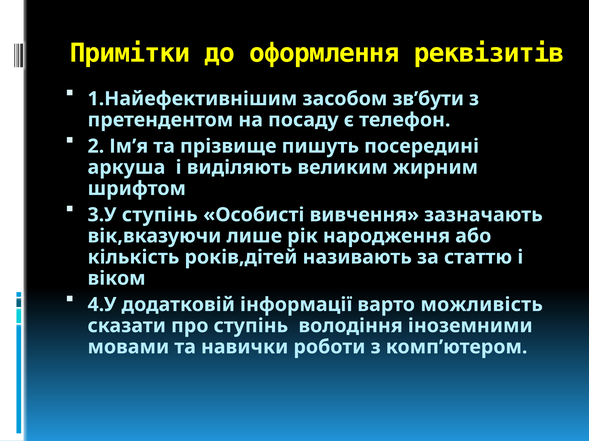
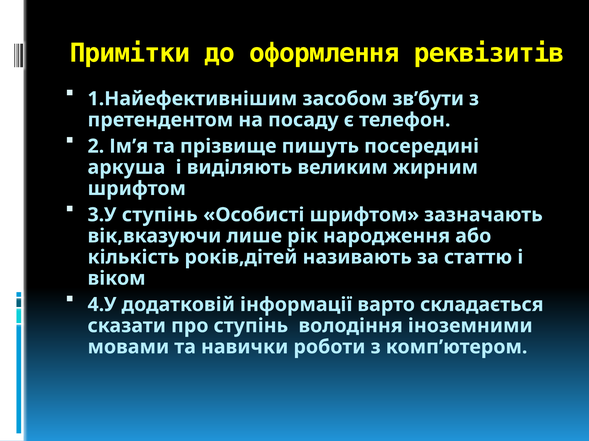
Особисті вивчення: вивчення -> шрифтом
можливість: можливість -> складається
